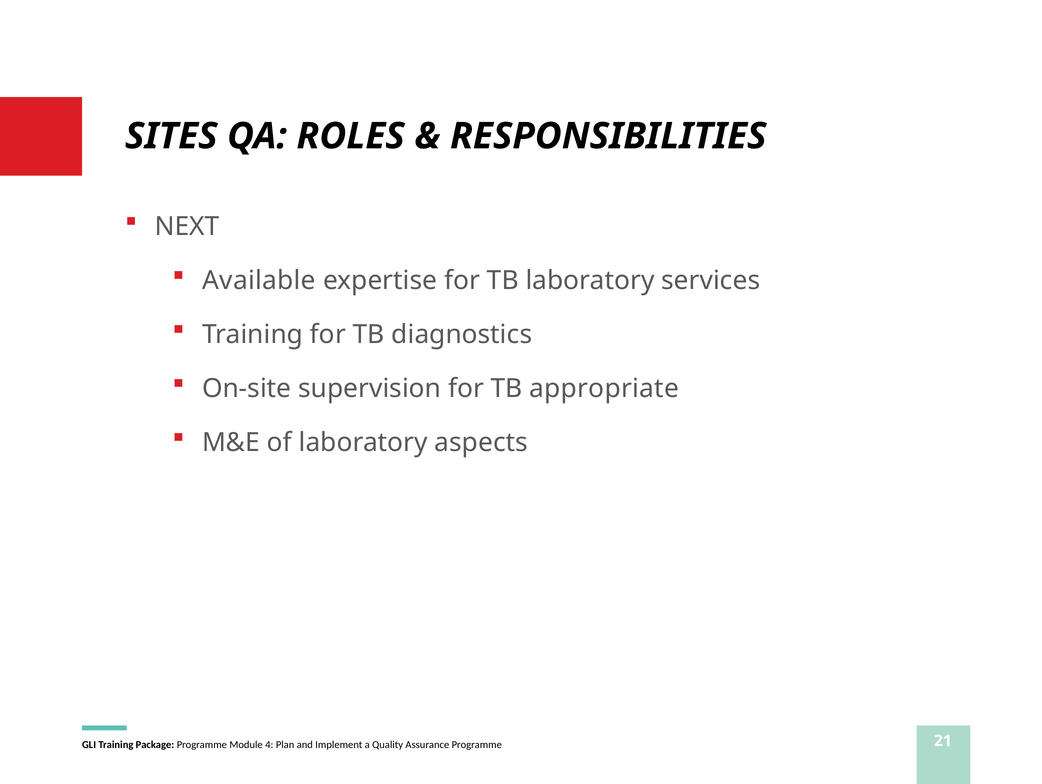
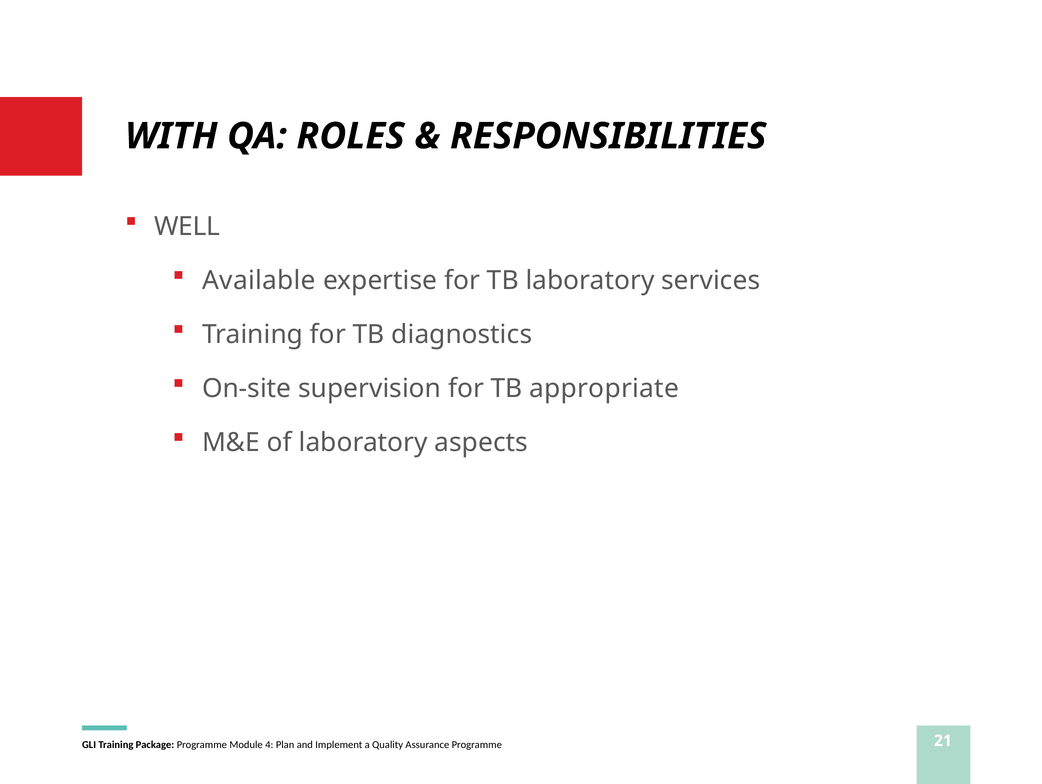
SITES: SITES -> WITH
NEXT: NEXT -> WELL
